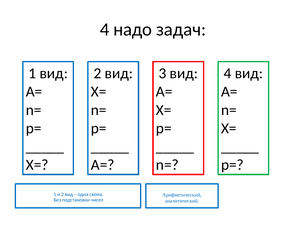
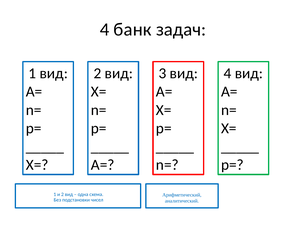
надо: надо -> банк
